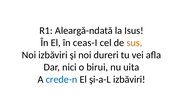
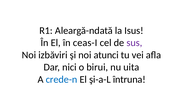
sus colour: orange -> purple
dureri: dureri -> atunci
şi-a-L izbăviri: izbăviri -> întruna
